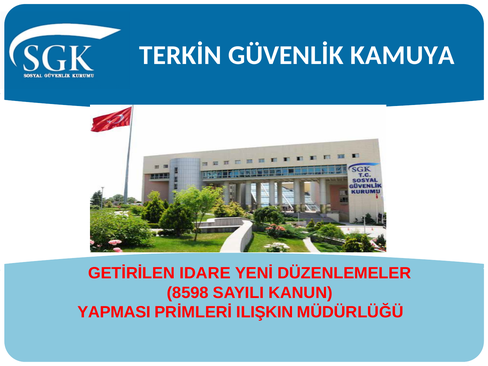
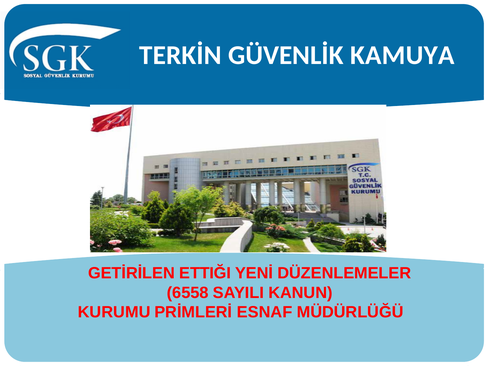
IDARE: IDARE -> ETTIĞI
8598: 8598 -> 6558
YAPMASI: YAPMASI -> KURUMU
ILIŞKIN: ILIŞKIN -> ESNAF
